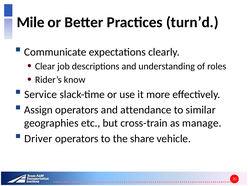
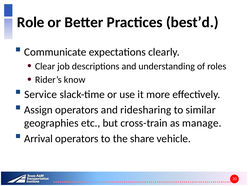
Mile: Mile -> Role
turn’d: turn’d -> best’d
attendance: attendance -> ridesharing
Driver: Driver -> Arrival
